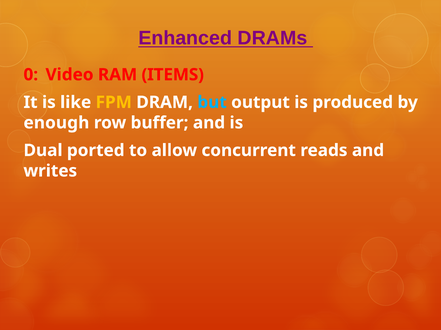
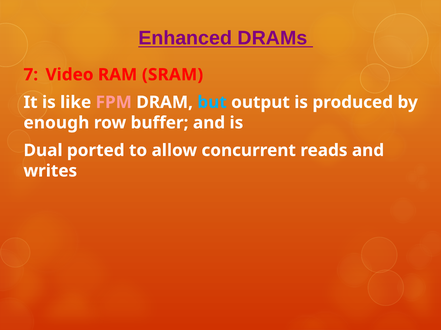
0: 0 -> 7
ITEMS: ITEMS -> SRAM
FPM colour: yellow -> pink
